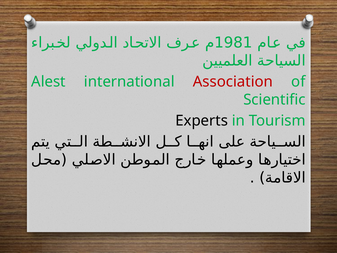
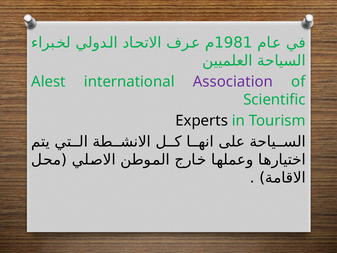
Association colour: red -> purple
